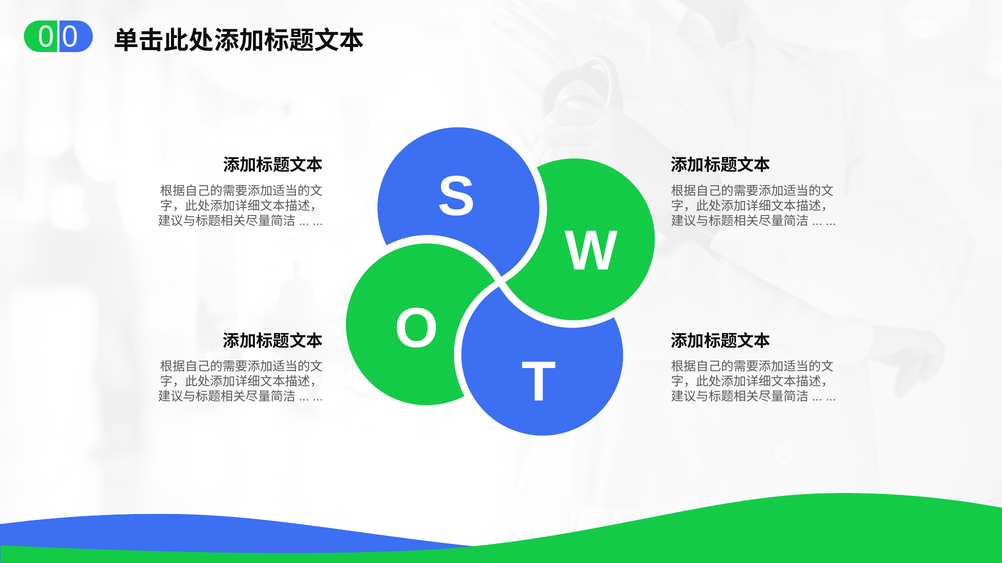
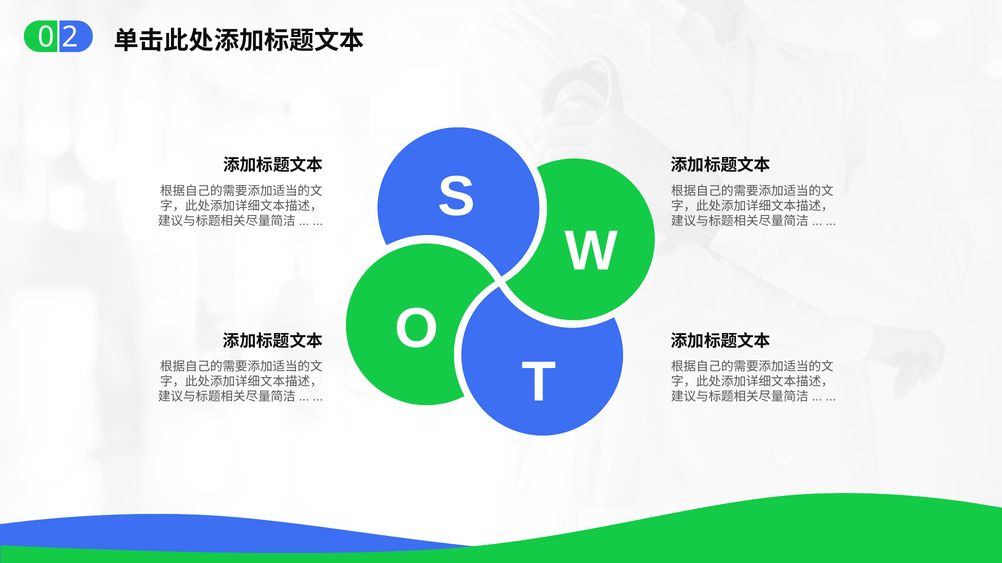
0 0: 0 -> 2
